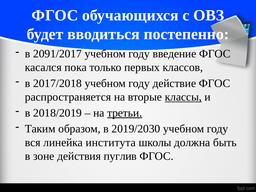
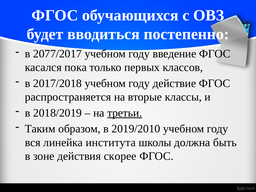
2091/2017: 2091/2017 -> 2077/2017
классы underline: present -> none
2019/2030: 2019/2030 -> 2019/2010
пуглив: пуглив -> скорее
